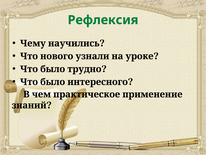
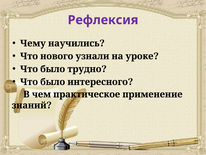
Рефлексия colour: green -> purple
